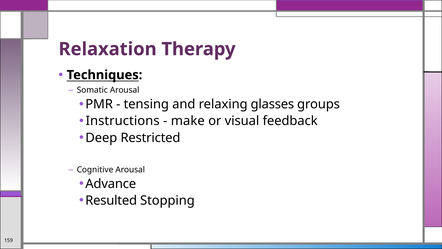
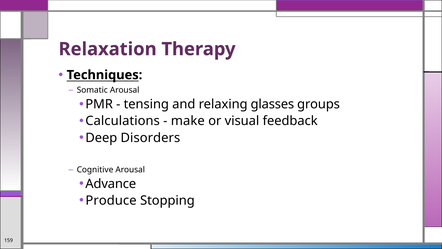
Instructions: Instructions -> Calculations
Restricted: Restricted -> Disorders
Resulted: Resulted -> Produce
